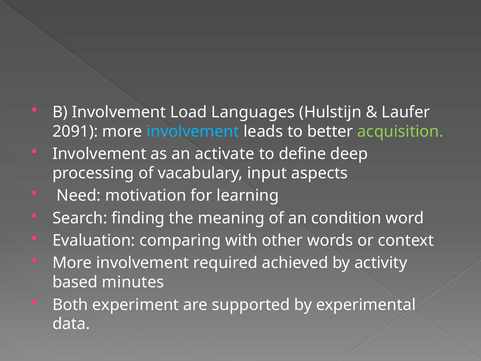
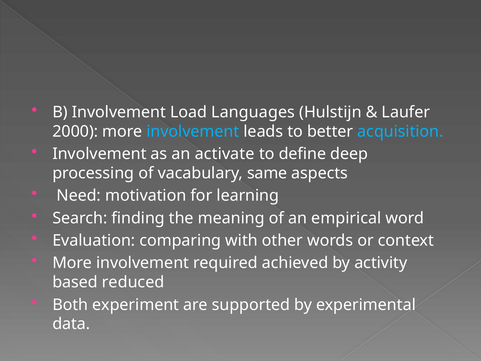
2091: 2091 -> 2000
acquisition colour: light green -> light blue
input: input -> same
condition: condition -> empirical
minutes: minutes -> reduced
